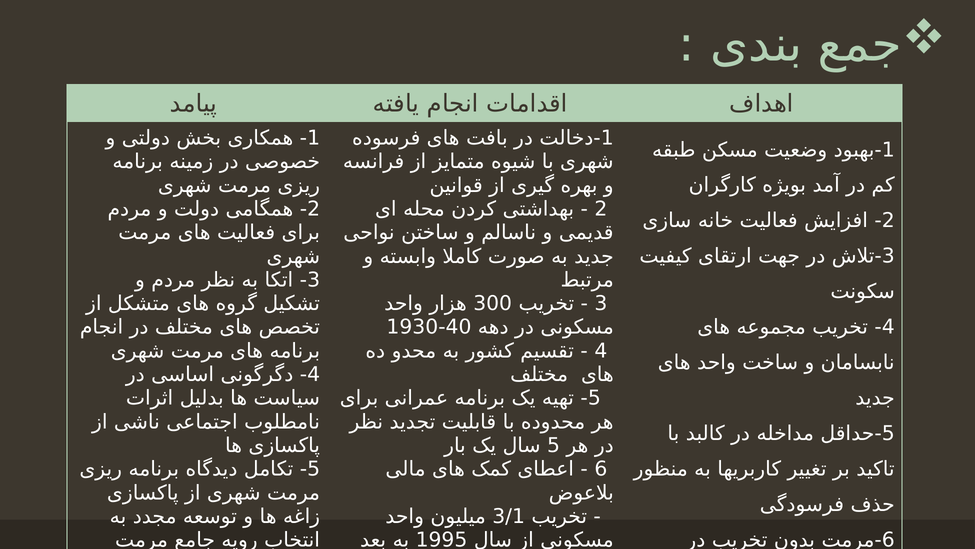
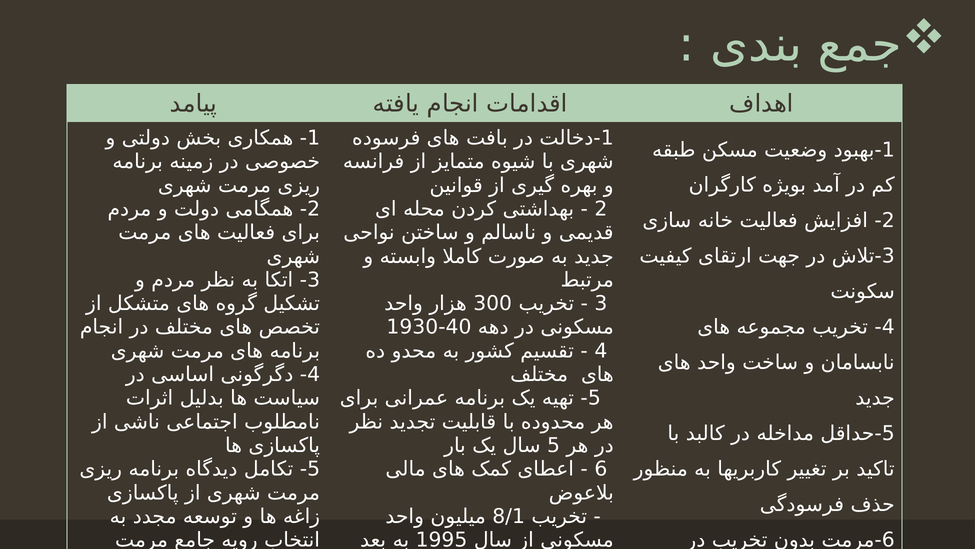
3/1: 3/1 -> 8/1
